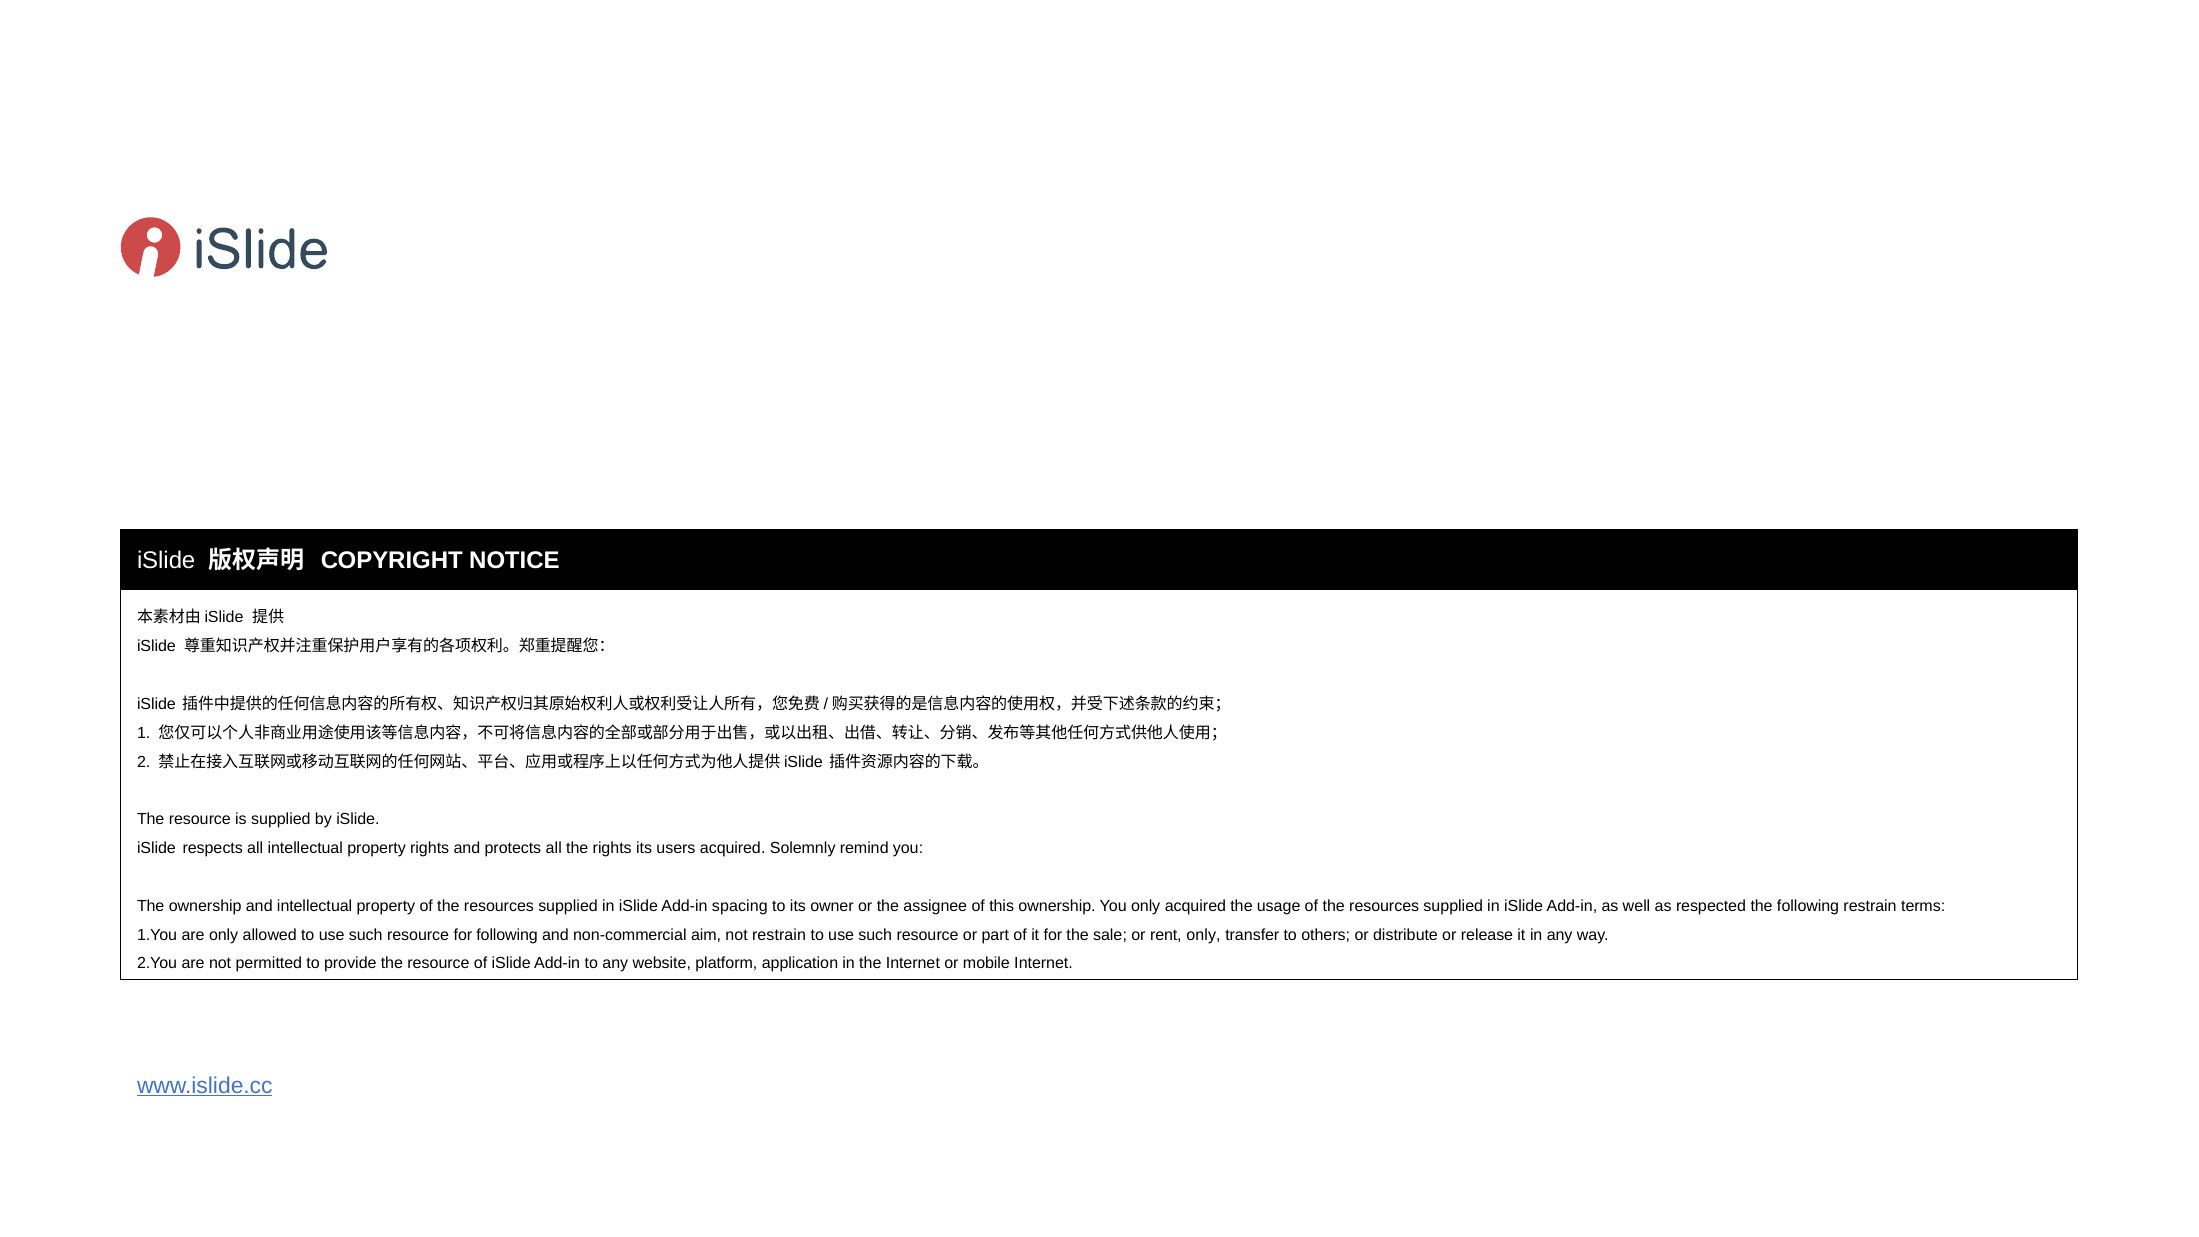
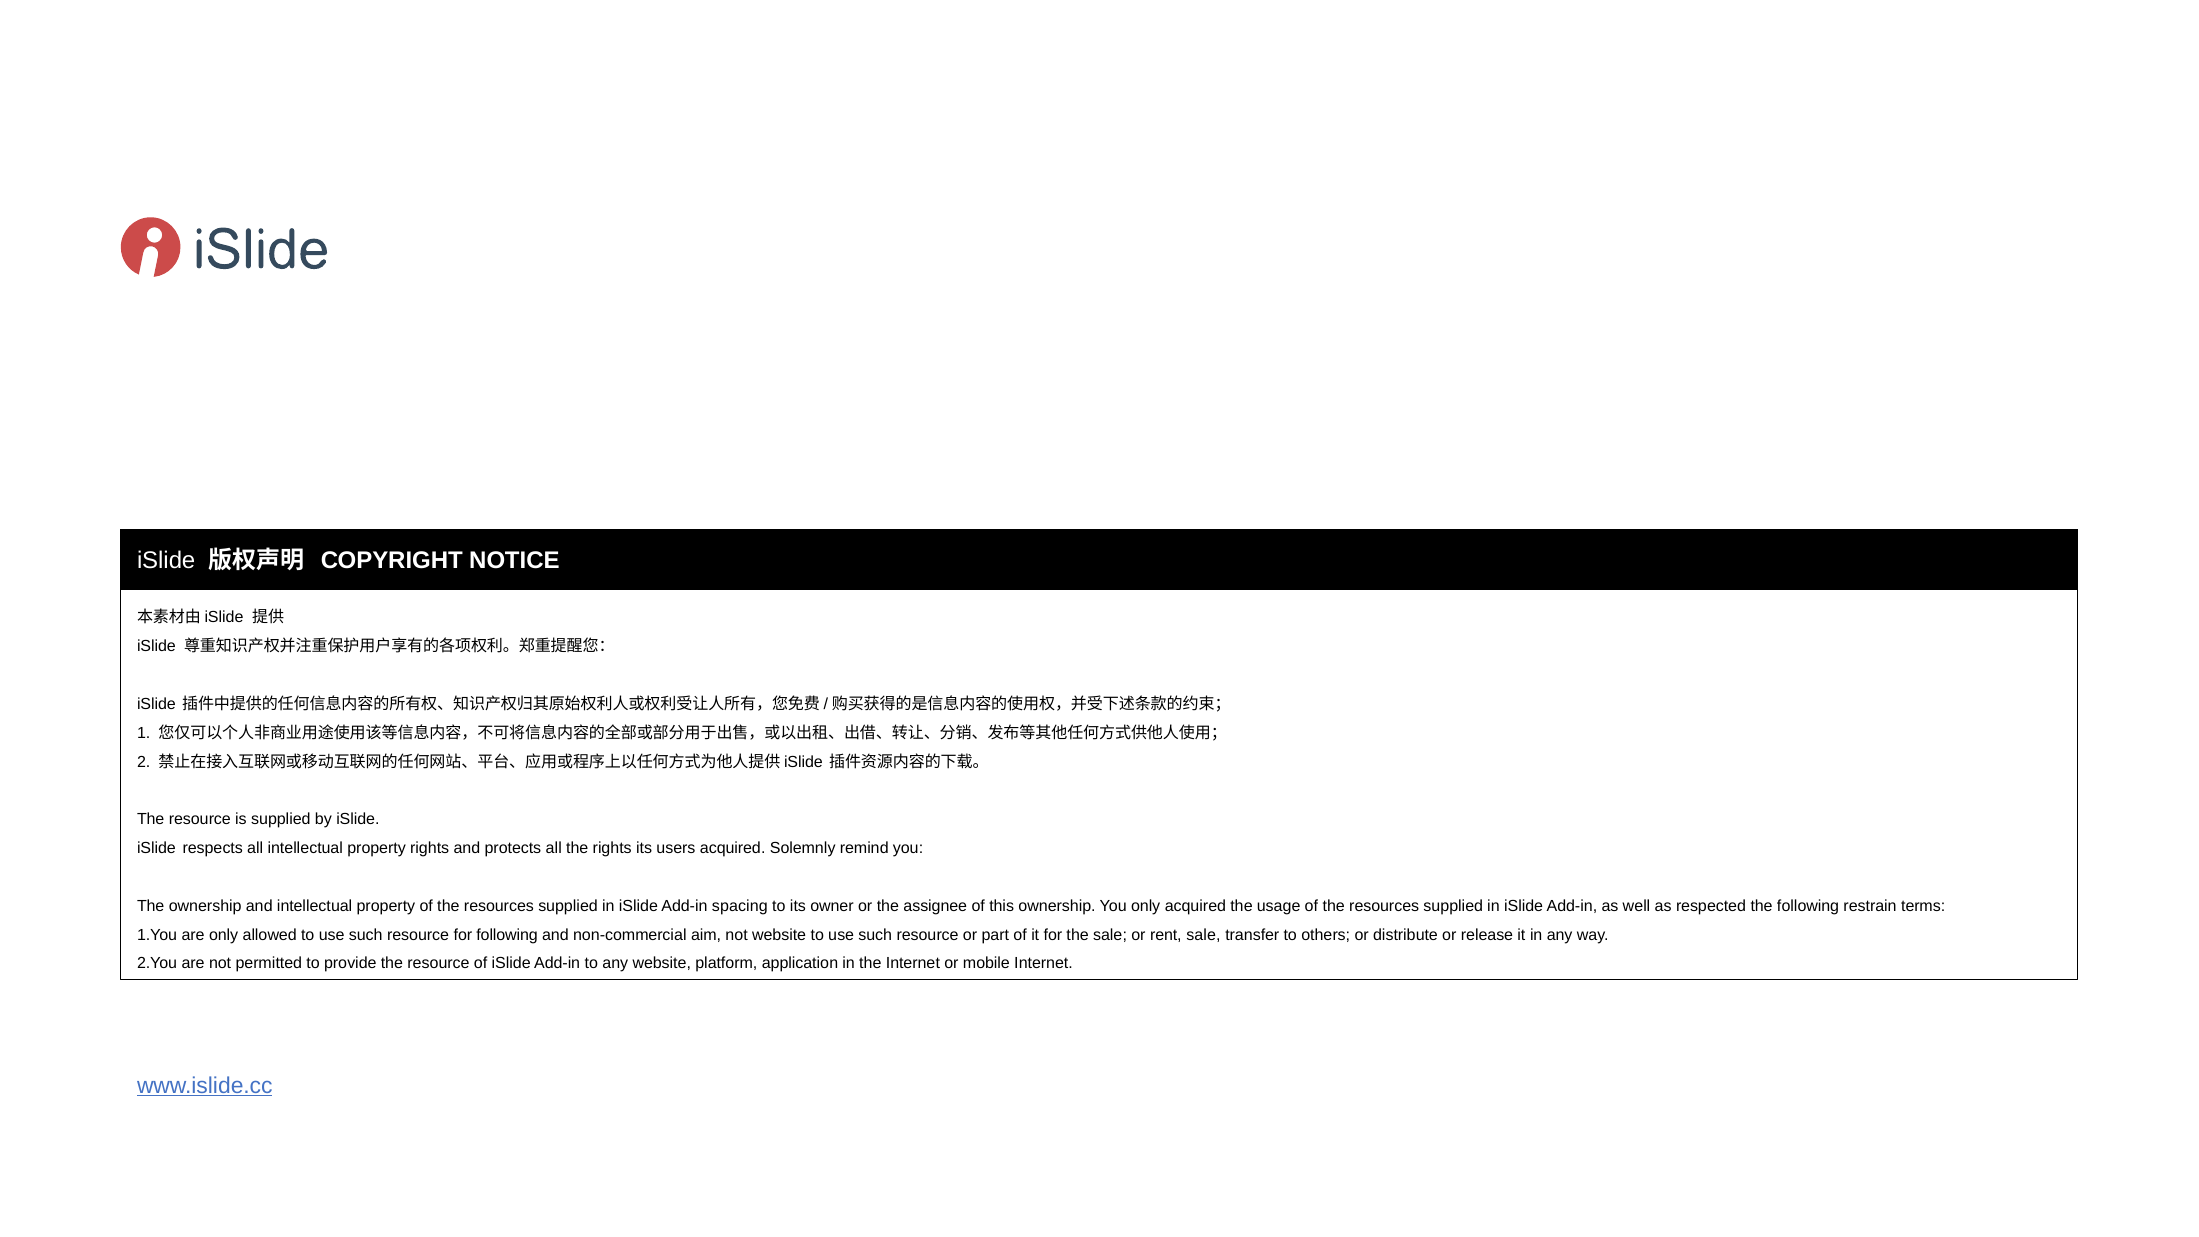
not restrain: restrain -> website
rent only: only -> sale
